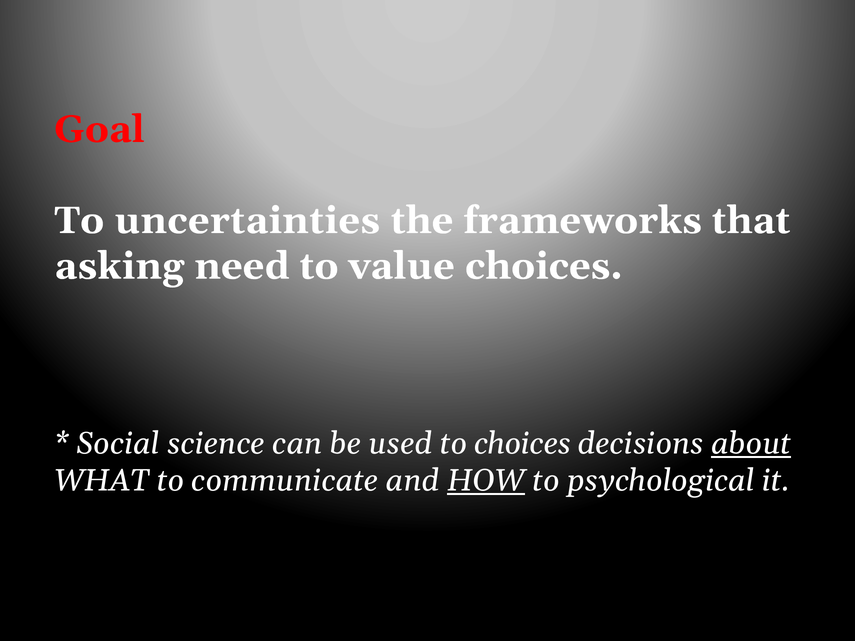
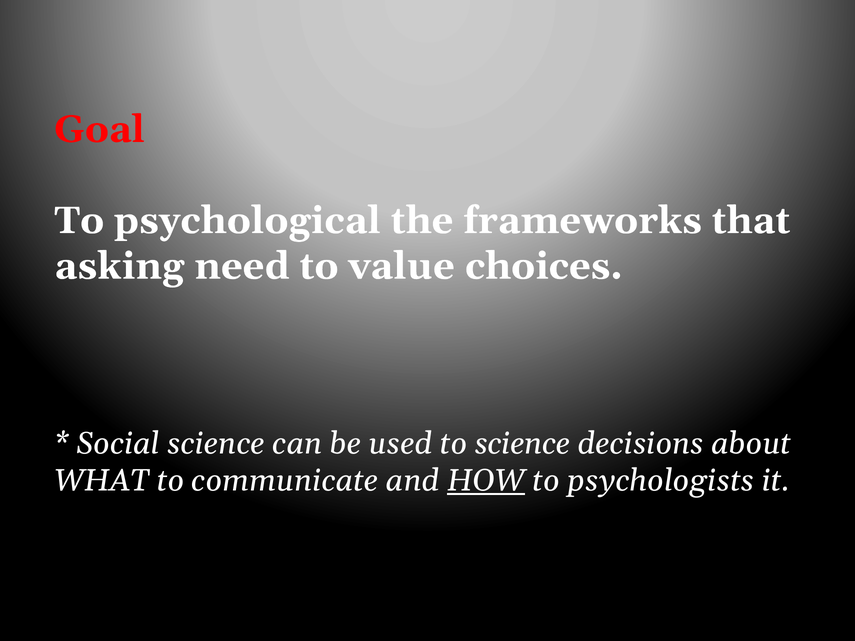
uncertainties: uncertainties -> psychological
to choices: choices -> science
about underline: present -> none
psychological: psychological -> psychologists
